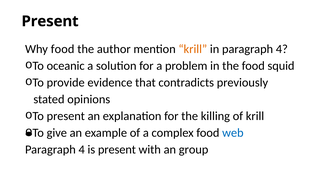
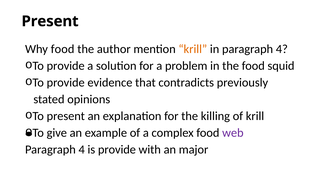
oceanic at (66, 66): oceanic -> provide
web colour: blue -> purple
is present: present -> provide
group: group -> major
